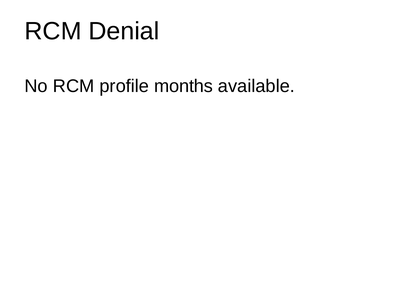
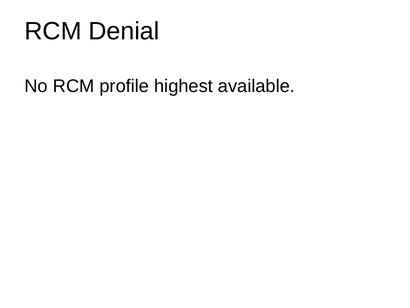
months: months -> highest
